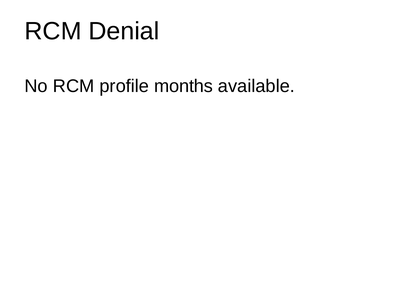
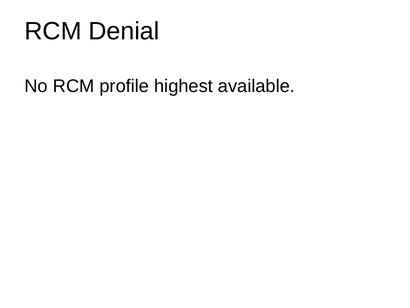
months: months -> highest
